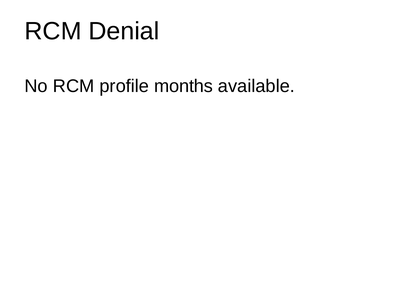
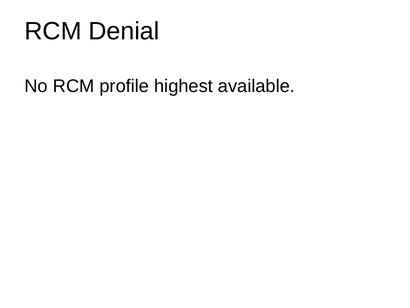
months: months -> highest
